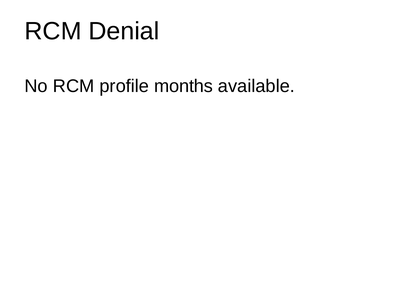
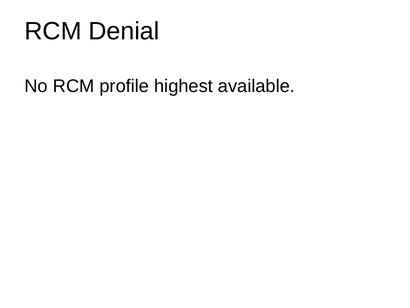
months: months -> highest
